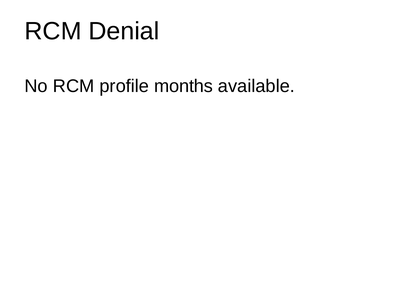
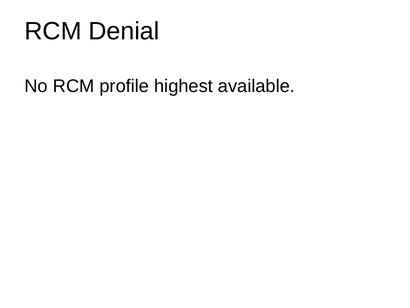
months: months -> highest
